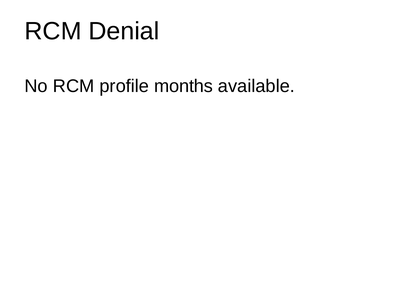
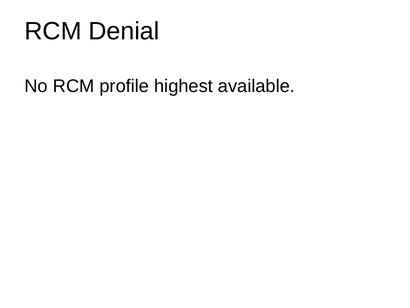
months: months -> highest
